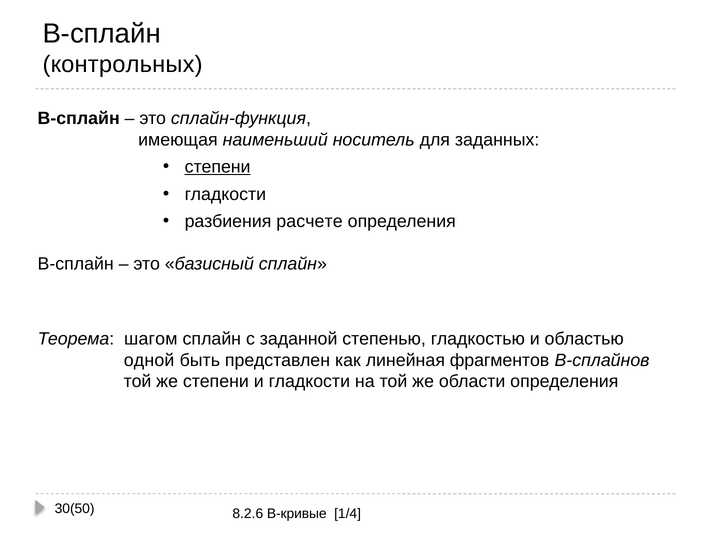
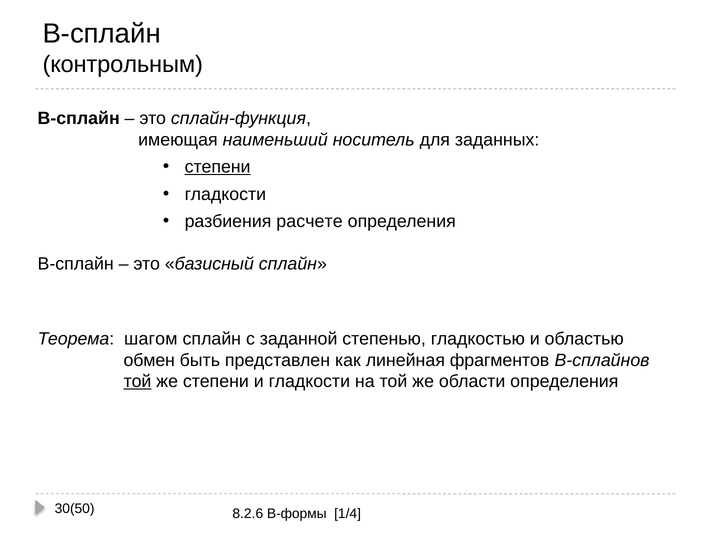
контрольных: контрольных -> контрольным
одной: одной -> обмен
той at (138, 382) underline: none -> present
B-кривые: B-кривые -> B-формы
